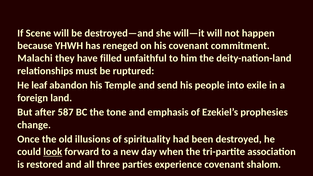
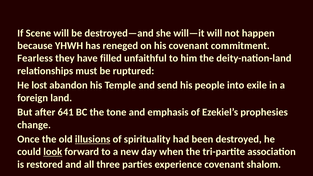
Malachi: Malachi -> Fearless
leaf: leaf -> lost
587: 587 -> 641
illusions underline: none -> present
